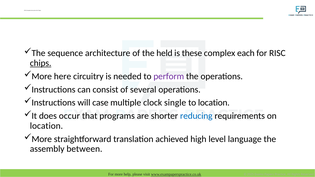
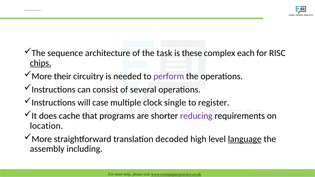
held: held -> task
here: here -> their
to location: location -> register
occur: occur -> cache
reducing colour: blue -> purple
achieved: achieved -> decoded
language underline: none -> present
between: between -> including
